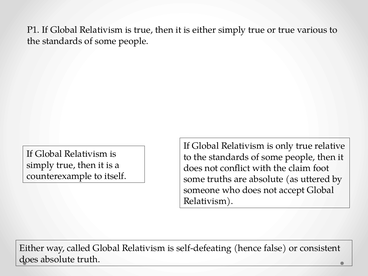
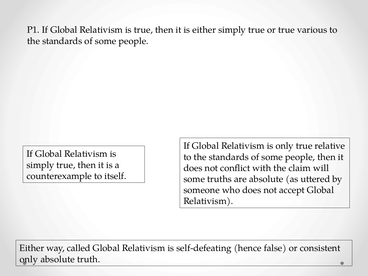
foot: foot -> will
does at (29, 259): does -> only
